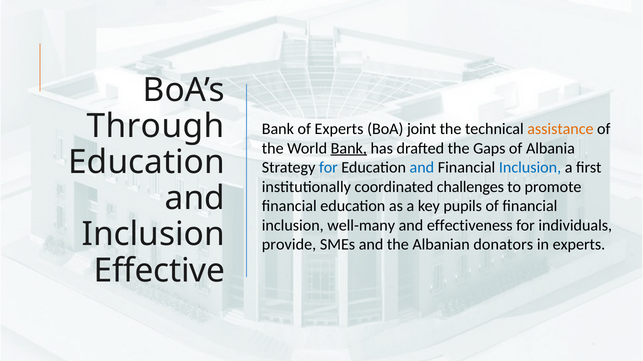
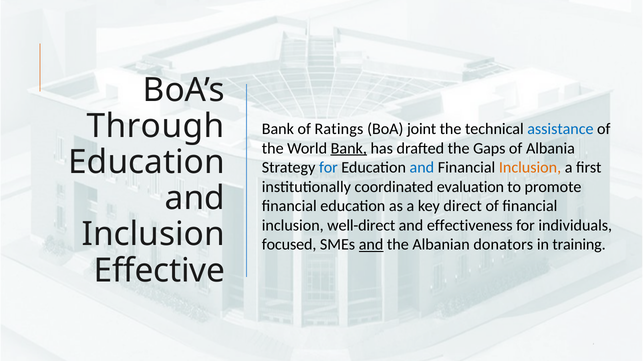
of Experts: Experts -> Ratings
assistance colour: orange -> blue
Inclusion at (530, 168) colour: blue -> orange
challenges: challenges -> evaluation
pupils: pupils -> direct
well-many: well-many -> well-direct
provide: provide -> focused
and at (371, 245) underline: none -> present
in experts: experts -> training
